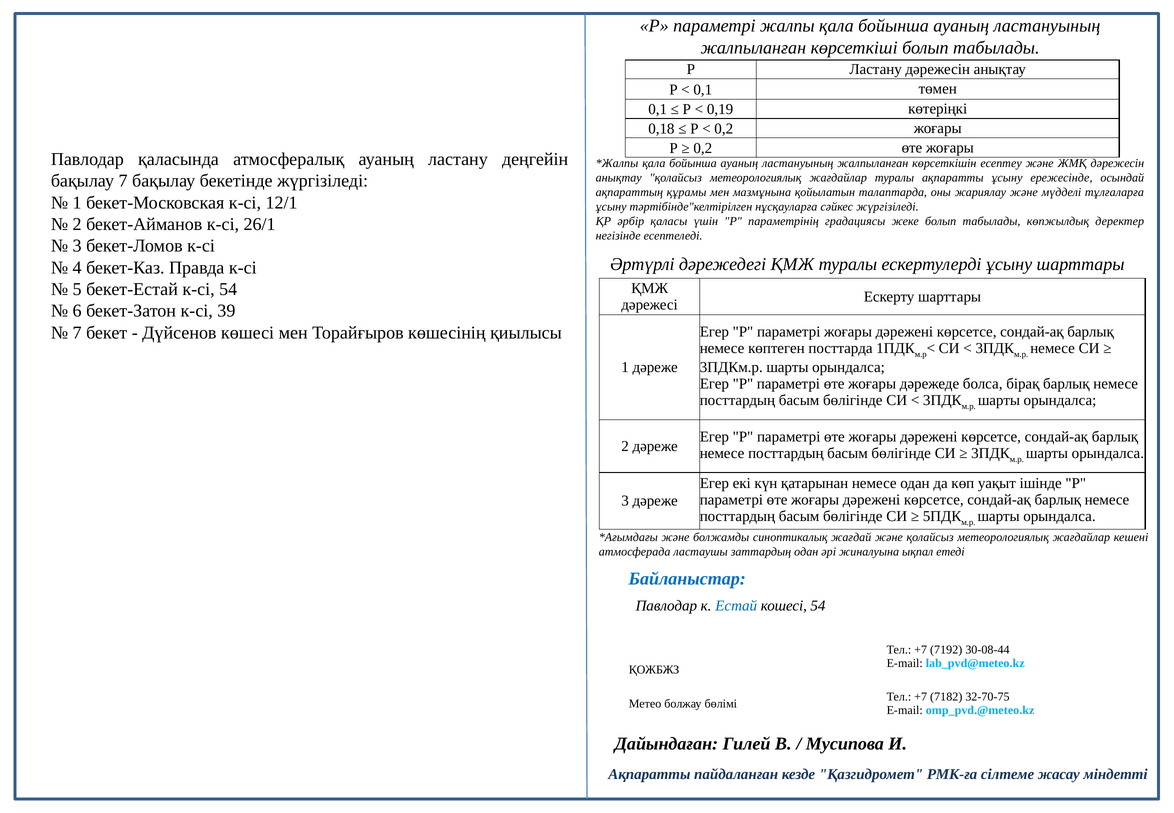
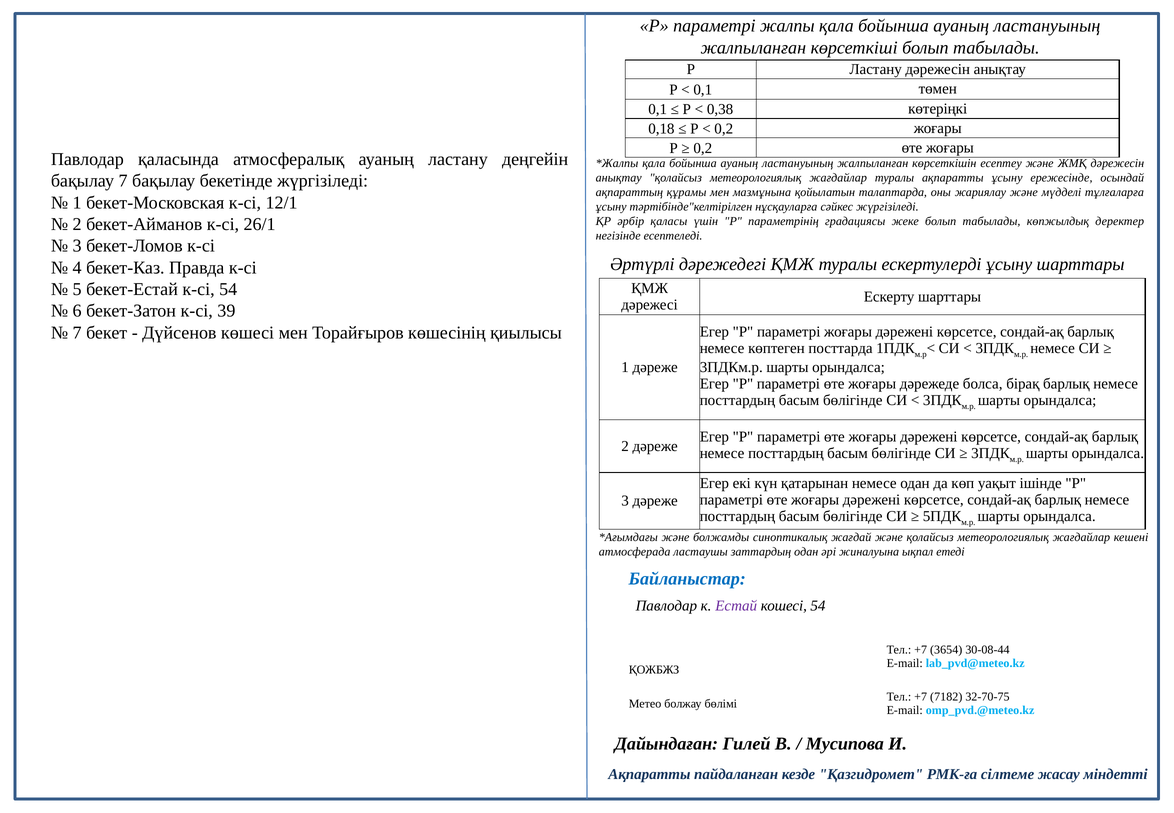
0,19: 0,19 -> 0,38
Естай colour: blue -> purple
7192: 7192 -> 3654
